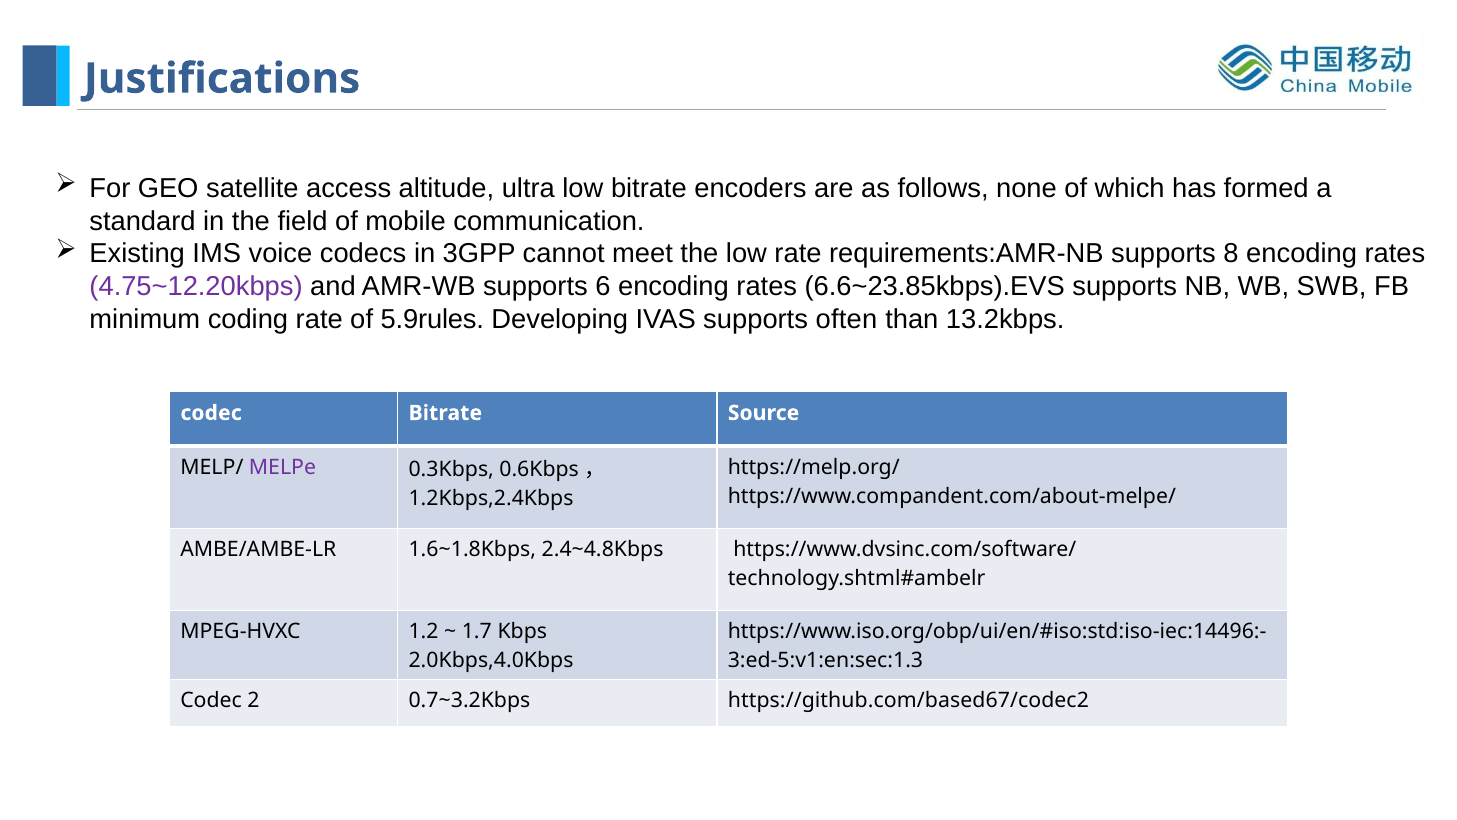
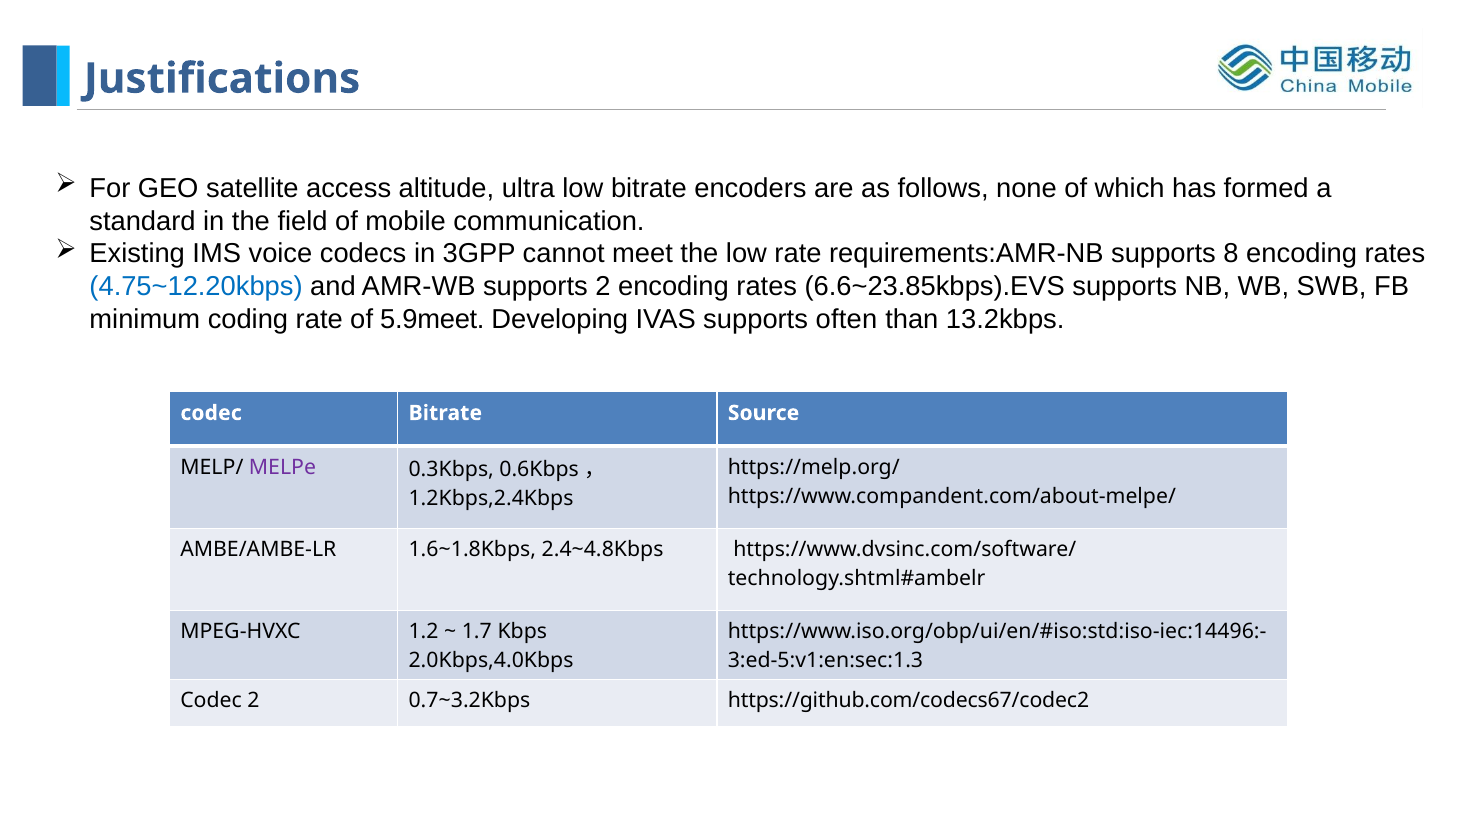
4.75~12.20kbps colour: purple -> blue
supports 6: 6 -> 2
5.9rules: 5.9rules -> 5.9meet
https://github.com/based67/codec2: https://github.com/based67/codec2 -> https://github.com/codecs67/codec2
